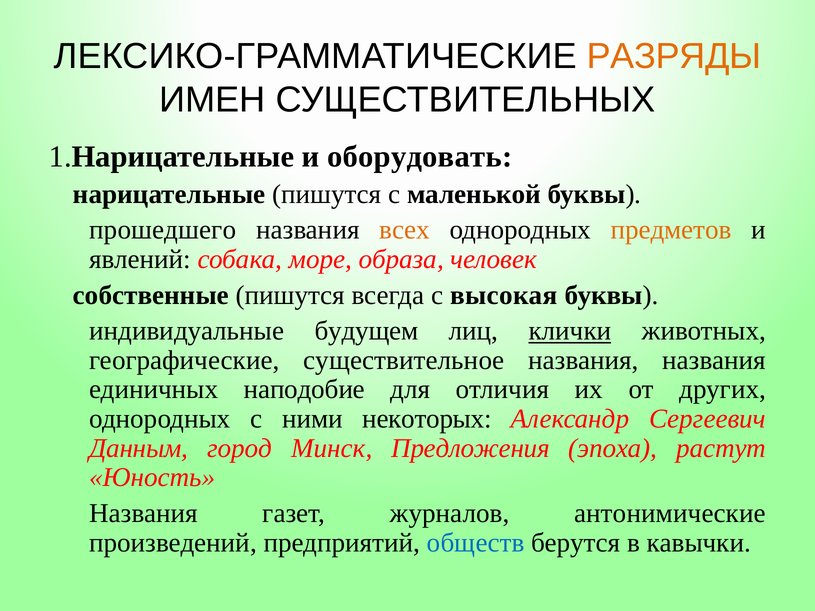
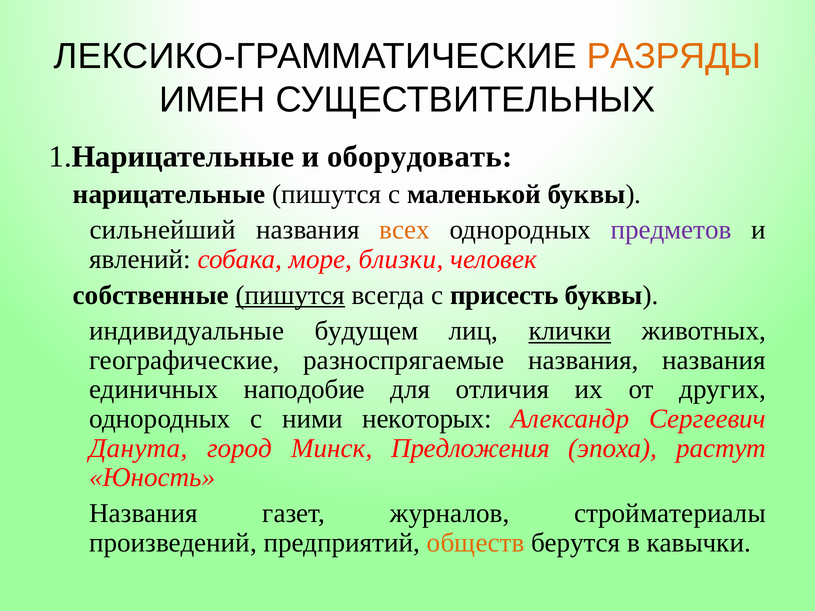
прошедшего: прошедшего -> сильнейший
предметов colour: orange -> purple
образа: образа -> близки
пишутся at (290, 295) underline: none -> present
высокая: высокая -> присесть
существительное: существительное -> разноспрягаемые
Данным: Данным -> Данута
антонимические: антонимические -> стройматериалы
обществ colour: blue -> orange
